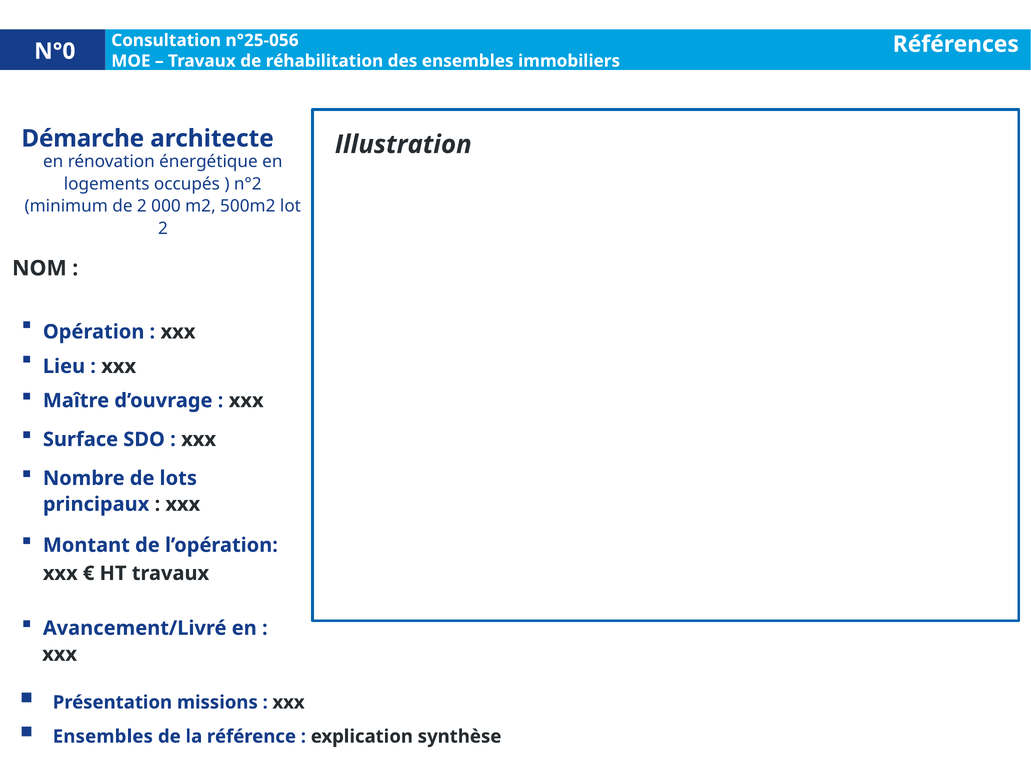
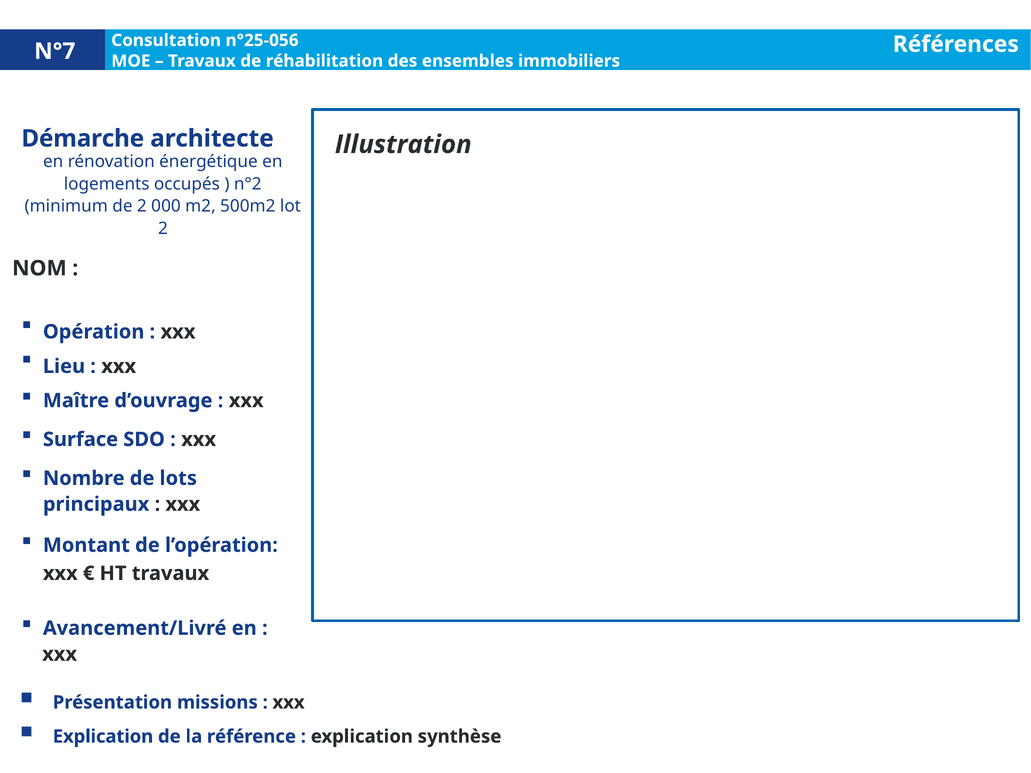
N°0: N°0 -> N°7
Ensembles at (103, 737): Ensembles -> Explication
